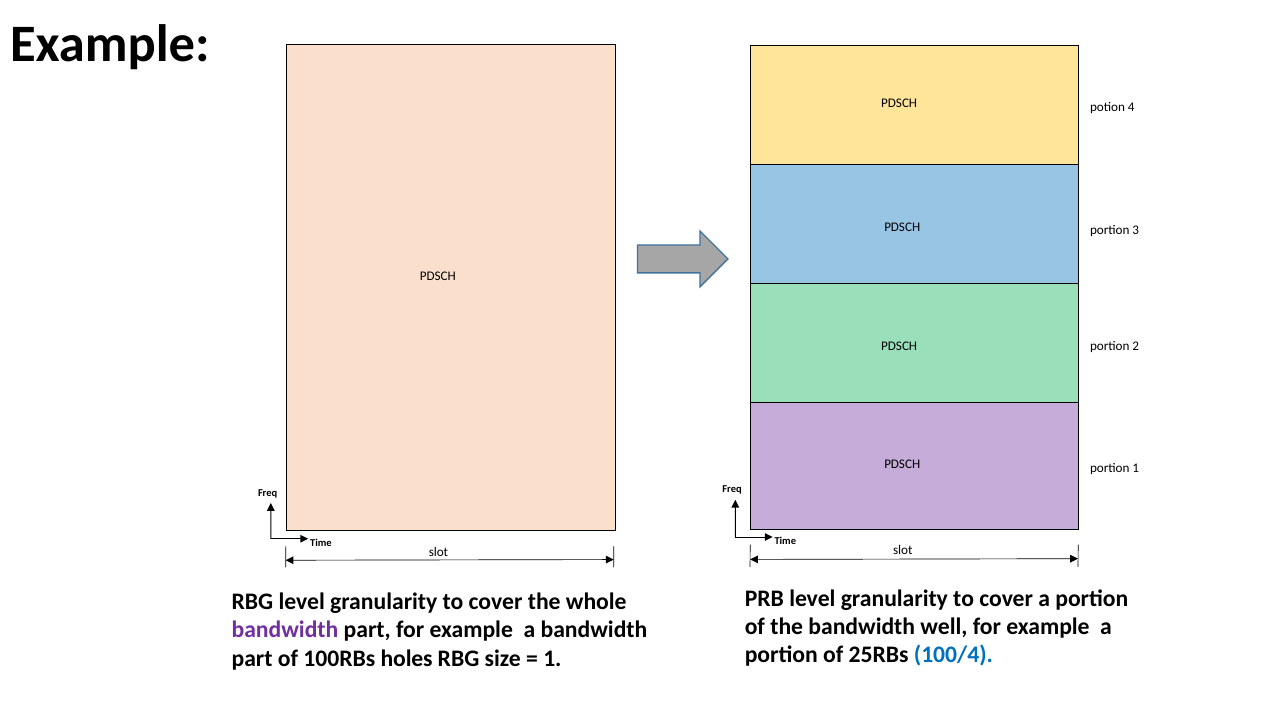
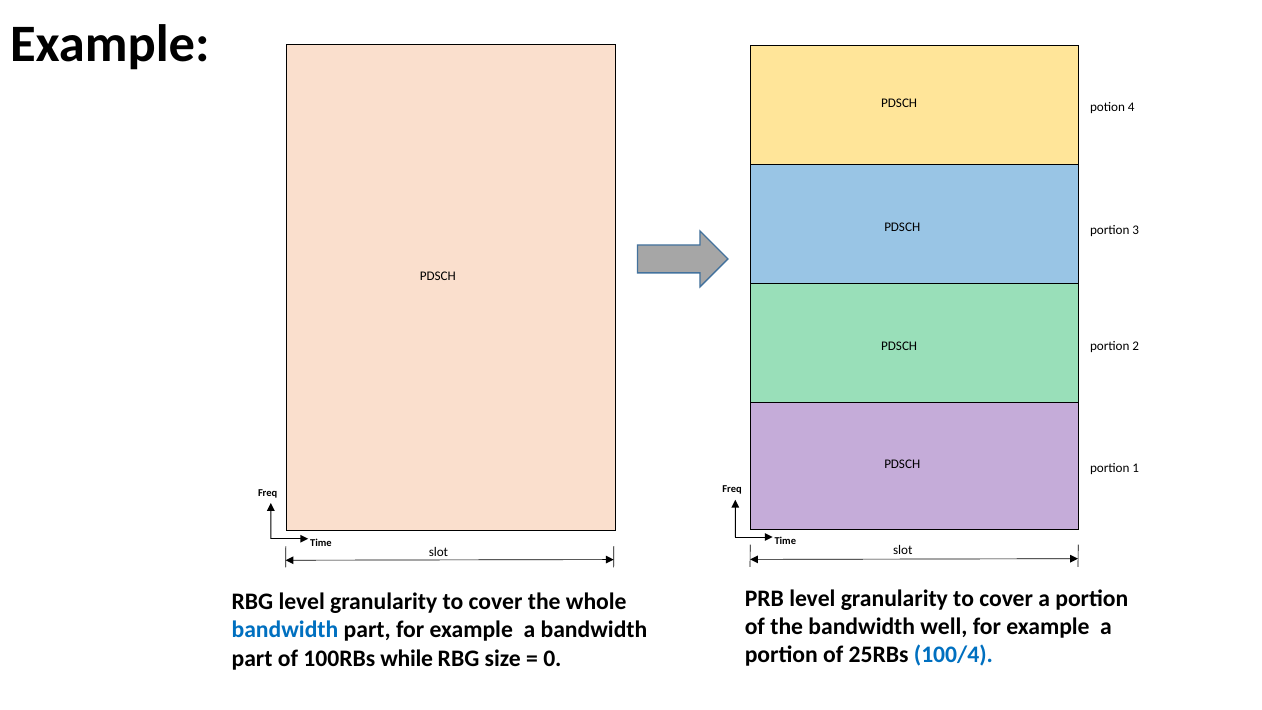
bandwidth at (285, 630) colour: purple -> blue
holes: holes -> while
1 at (552, 658): 1 -> 0
